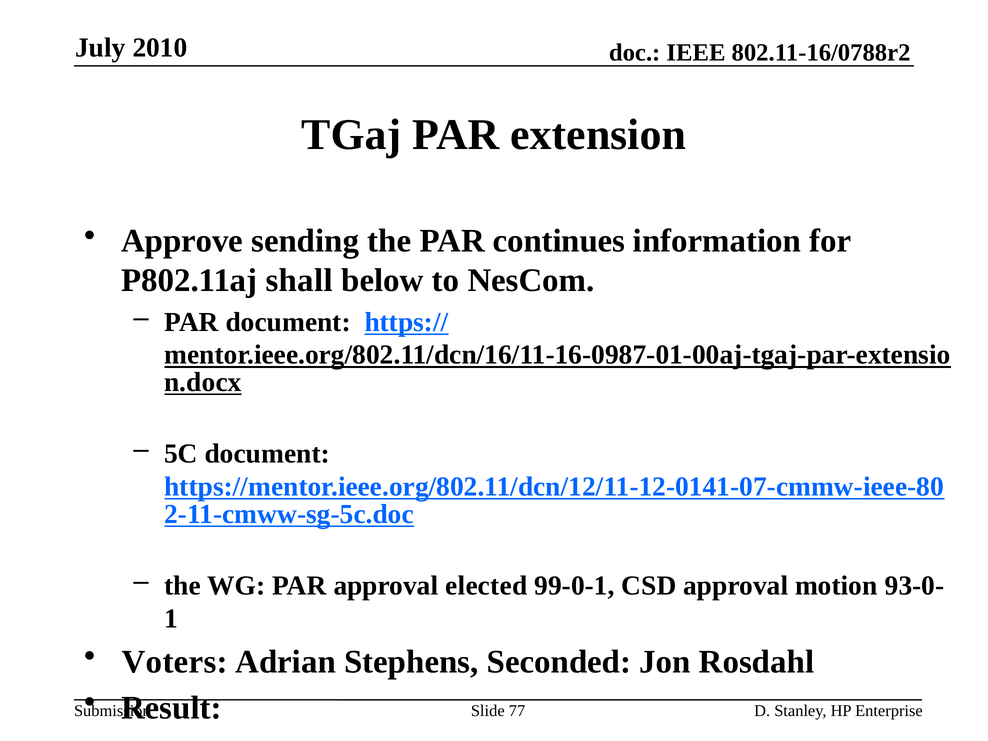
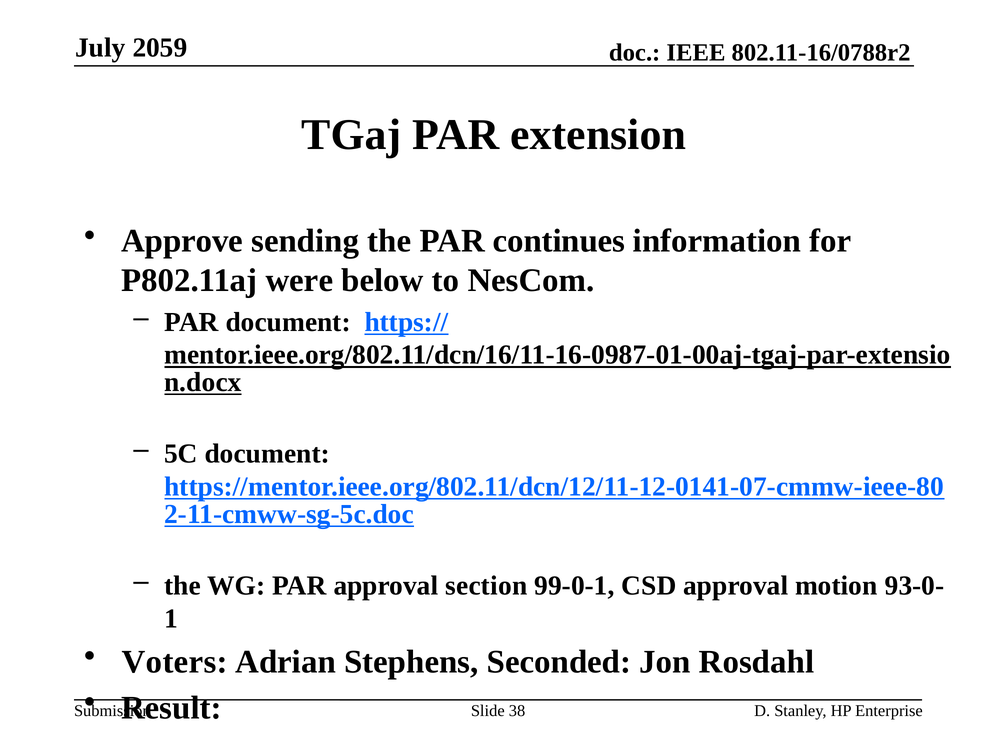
2010: 2010 -> 2059
shall: shall -> were
elected: elected -> section
77: 77 -> 38
